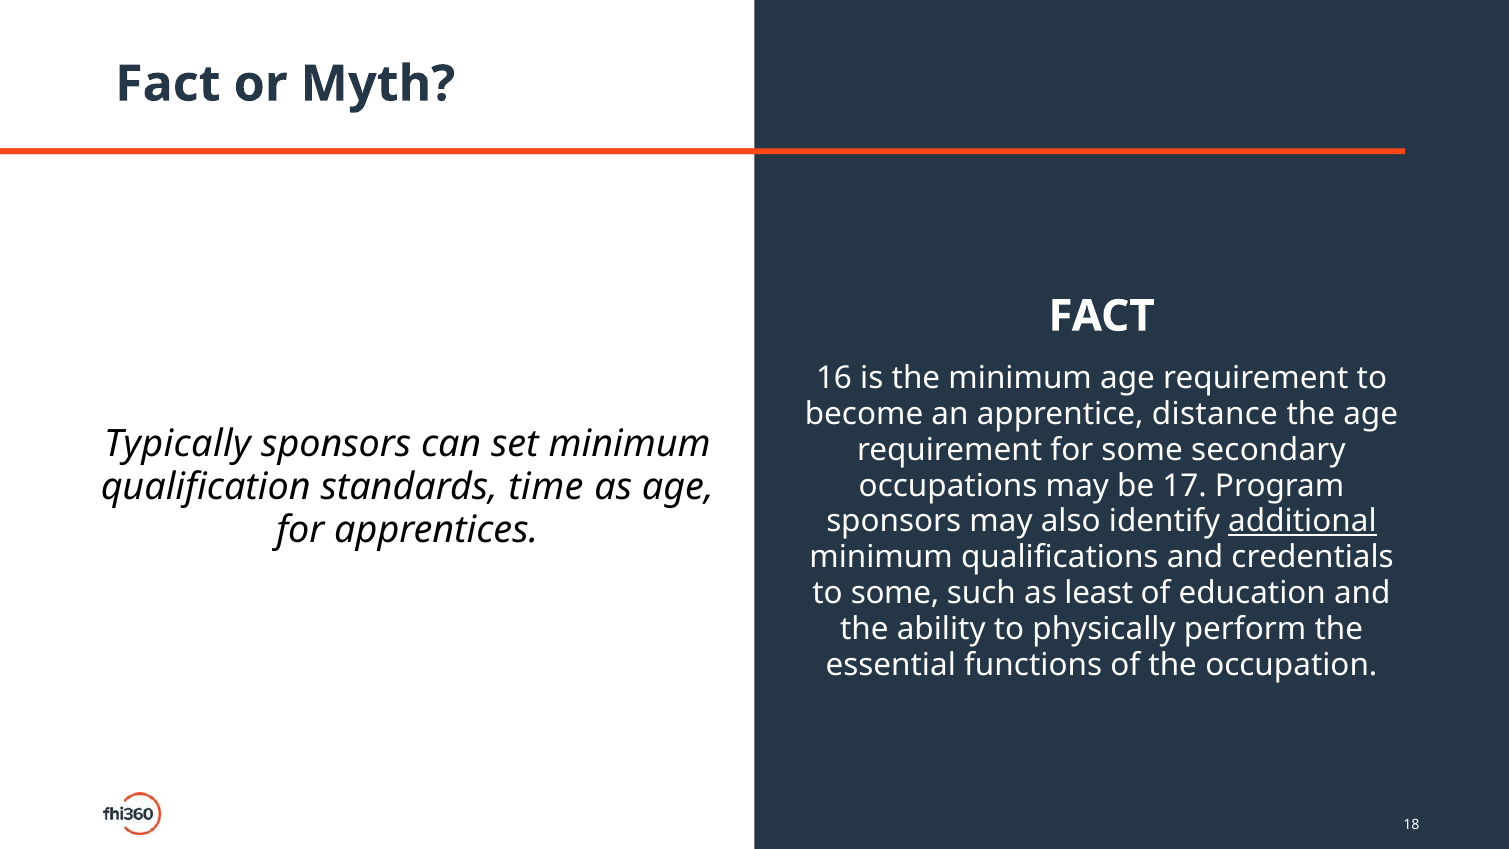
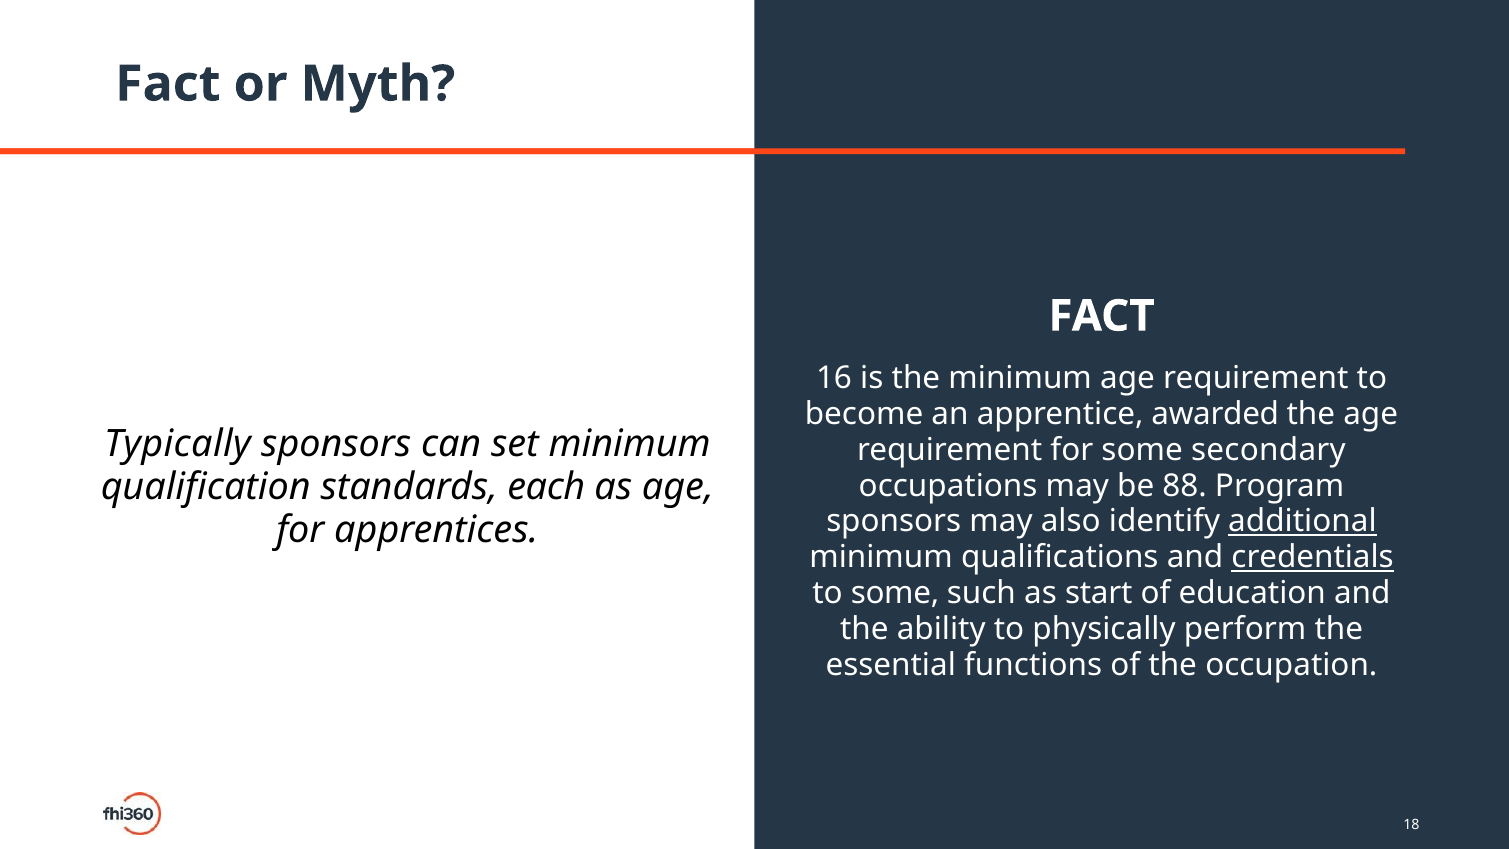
distance: distance -> awarded
time: time -> each
17: 17 -> 88
credentials underline: none -> present
least: least -> start
